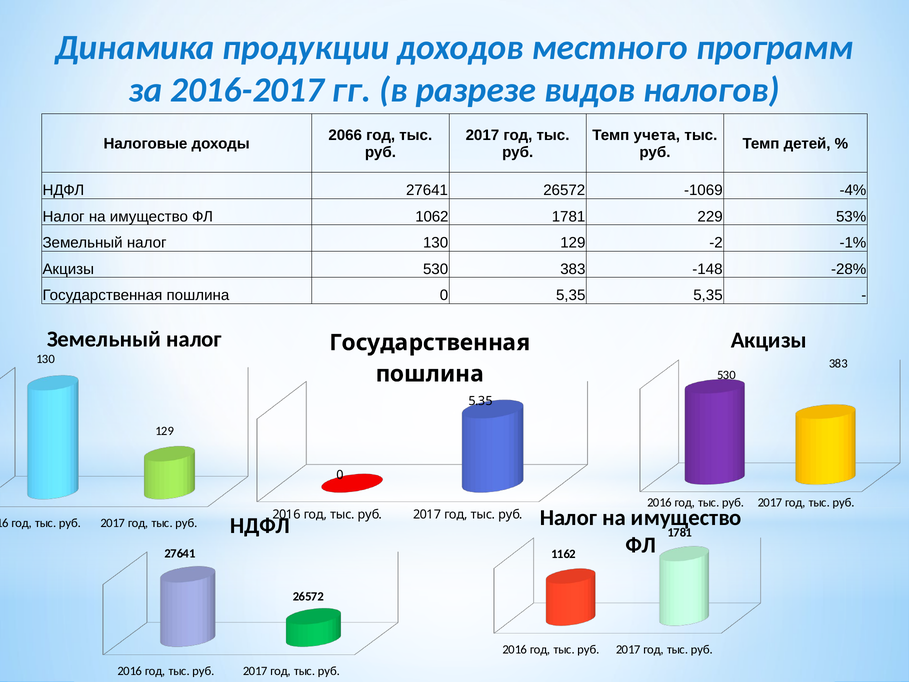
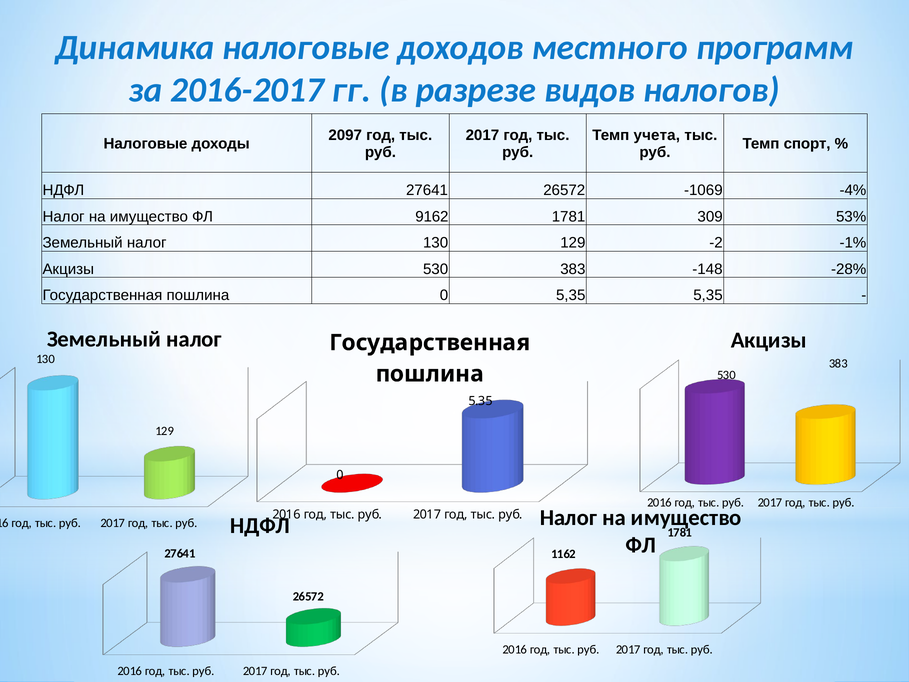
Динамика продукции: продукции -> налоговые
2066: 2066 -> 2097
детей: детей -> спорт
1062: 1062 -> 9162
229: 229 -> 309
